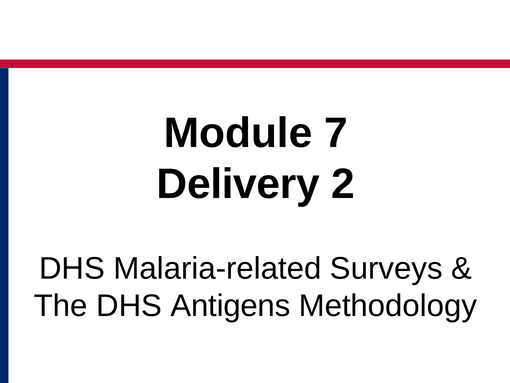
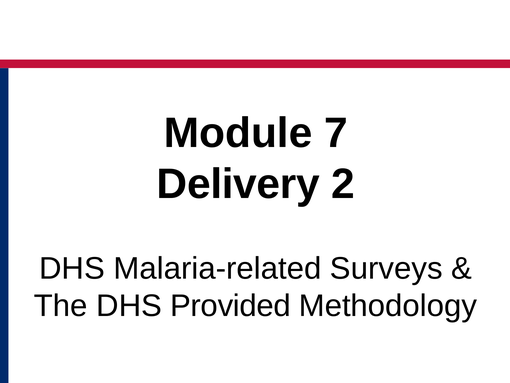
Antigens: Antigens -> Provided
